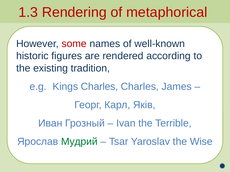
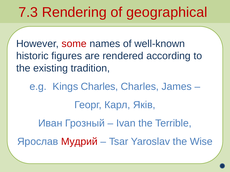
1.3: 1.3 -> 7.3
metaphorical: metaphorical -> geographical
Мудрий colour: green -> red
